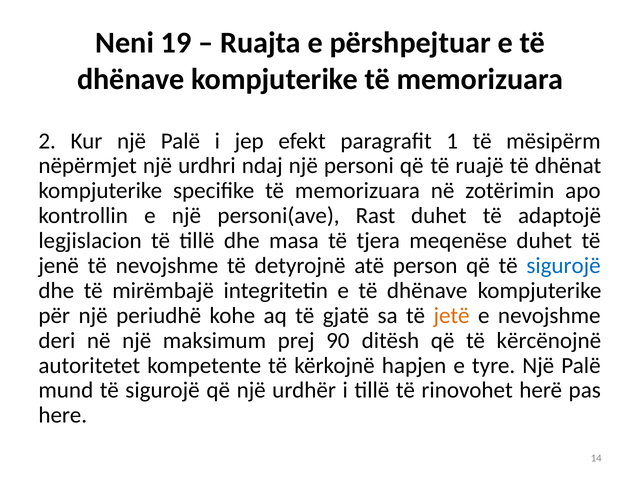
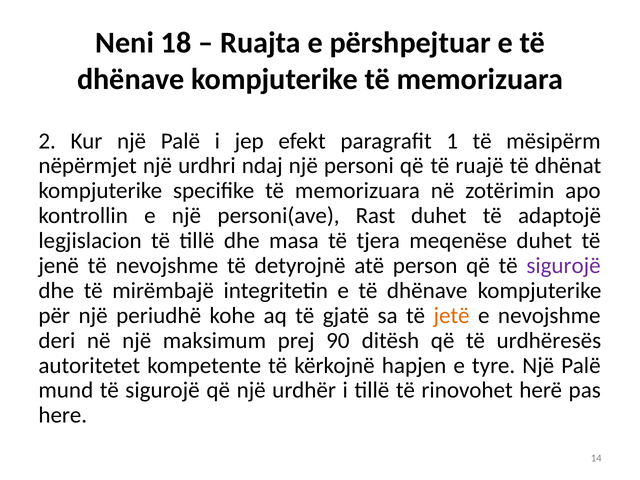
19: 19 -> 18
sigurojë at (564, 266) colour: blue -> purple
kërcënojnë: kërcënojnë -> urdhëresës
